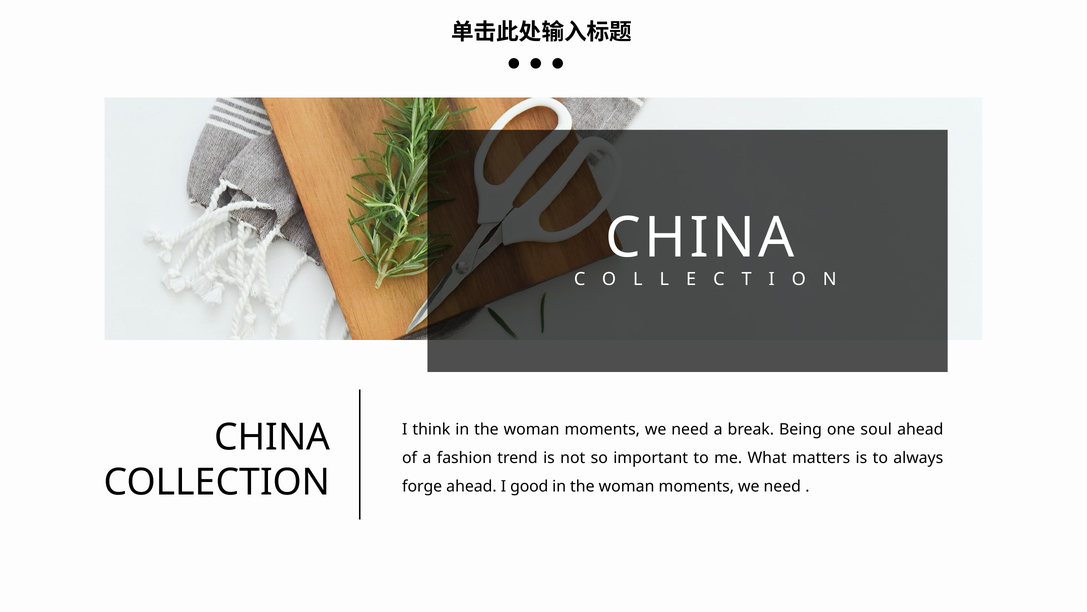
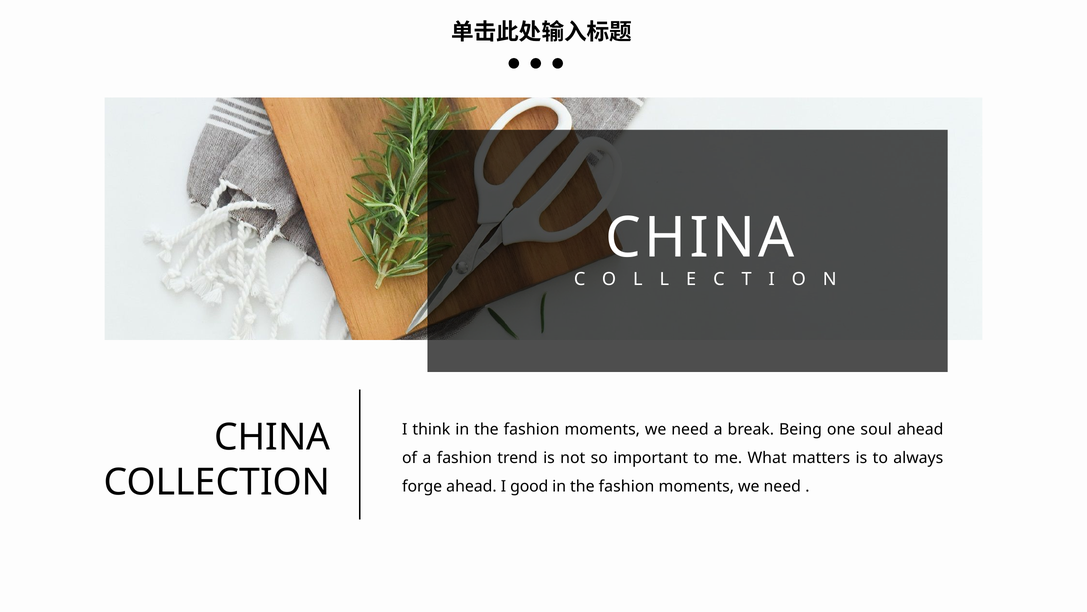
think in the woman: woman -> fashion
woman at (627, 486): woman -> fashion
